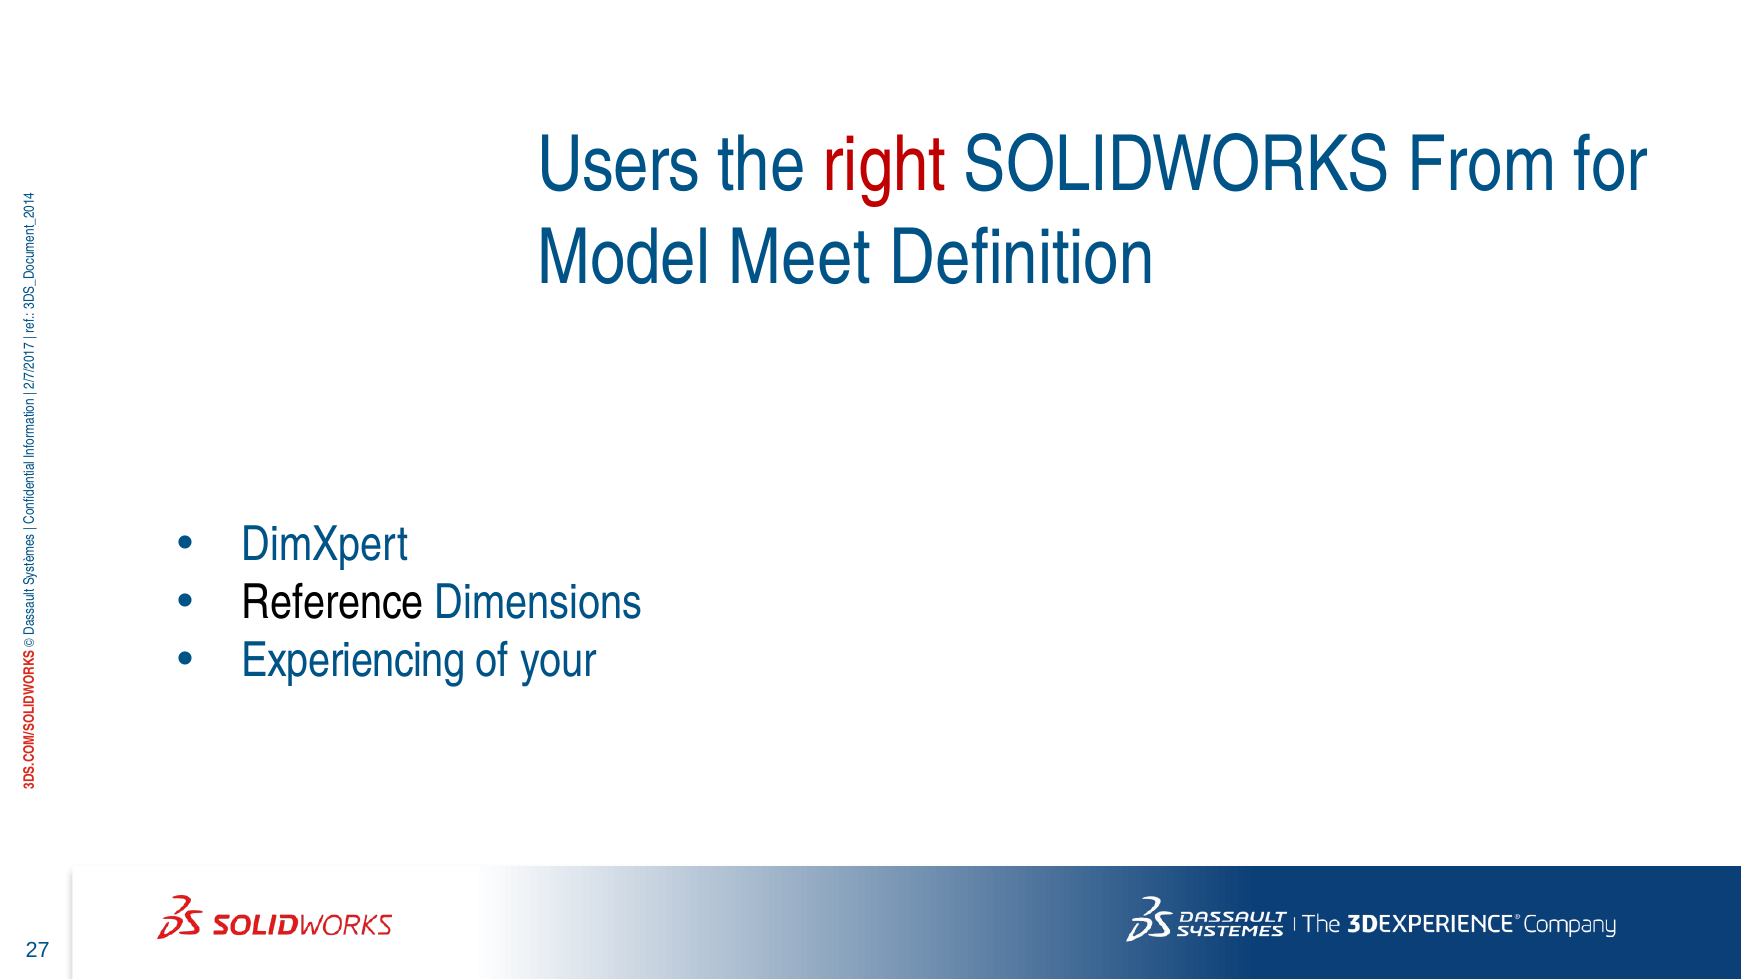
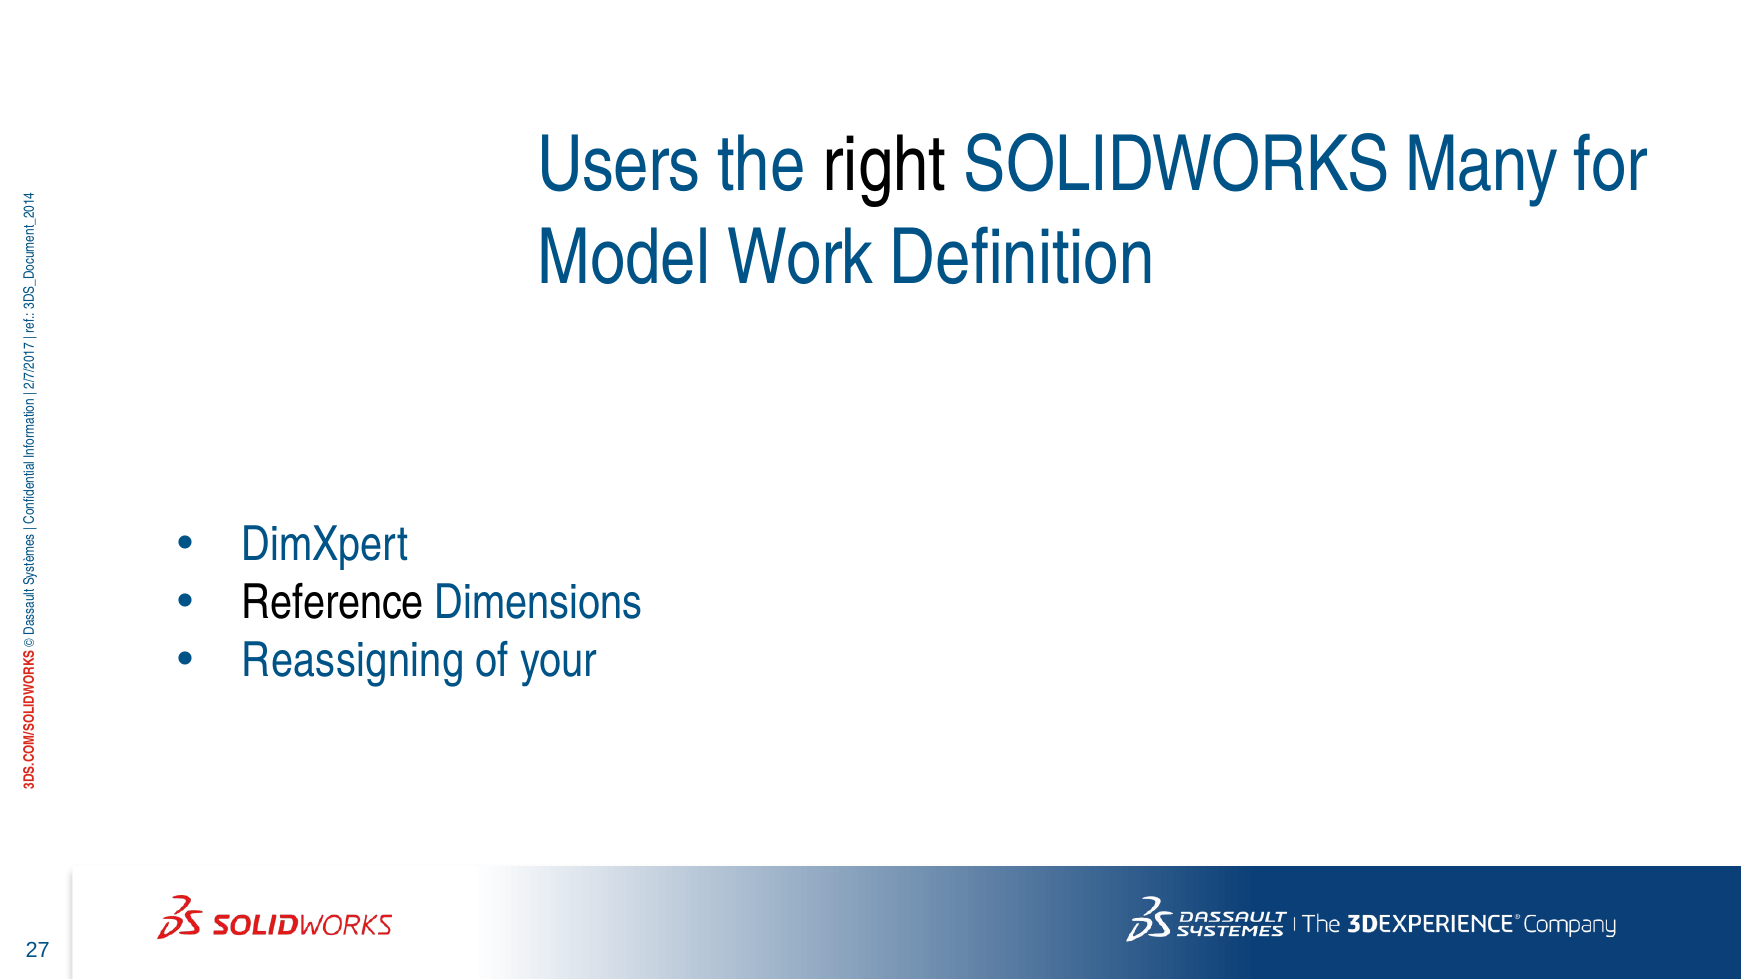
right colour: red -> black
From: From -> Many
Meet: Meet -> Work
Experiencing: Experiencing -> Reassigning
